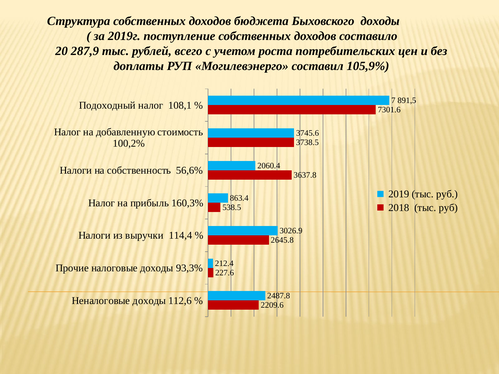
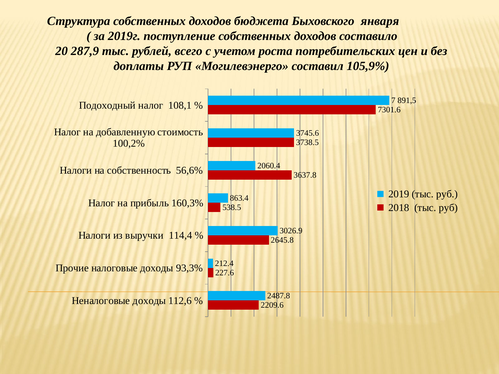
Быховского доходы: доходы -> января
